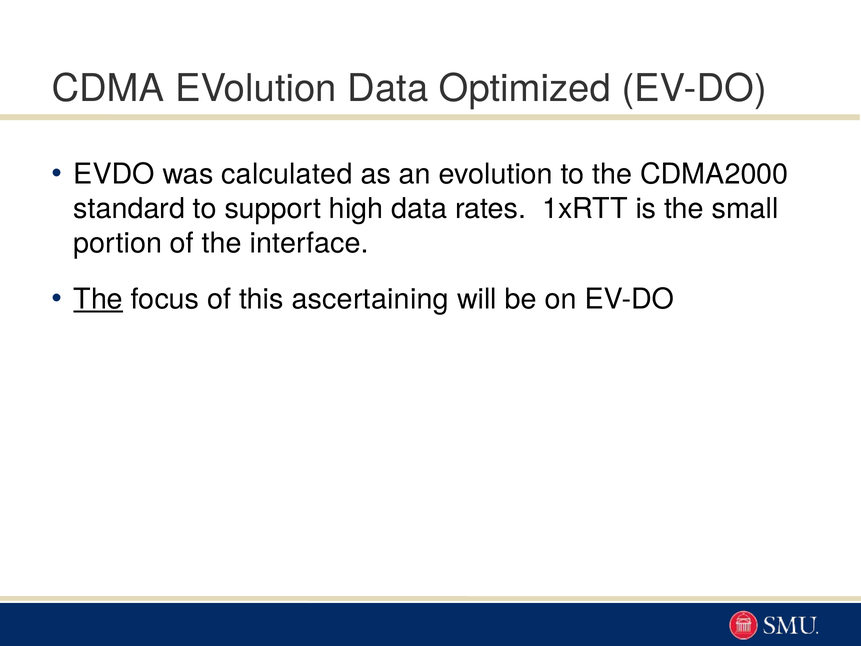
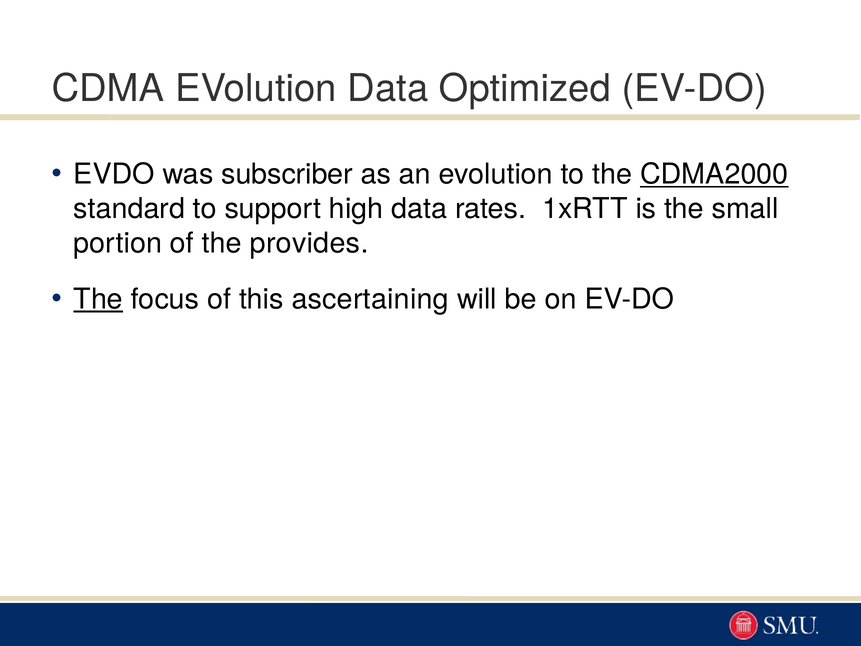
calculated: calculated -> subscriber
CDMA2000 underline: none -> present
interface: interface -> provides
